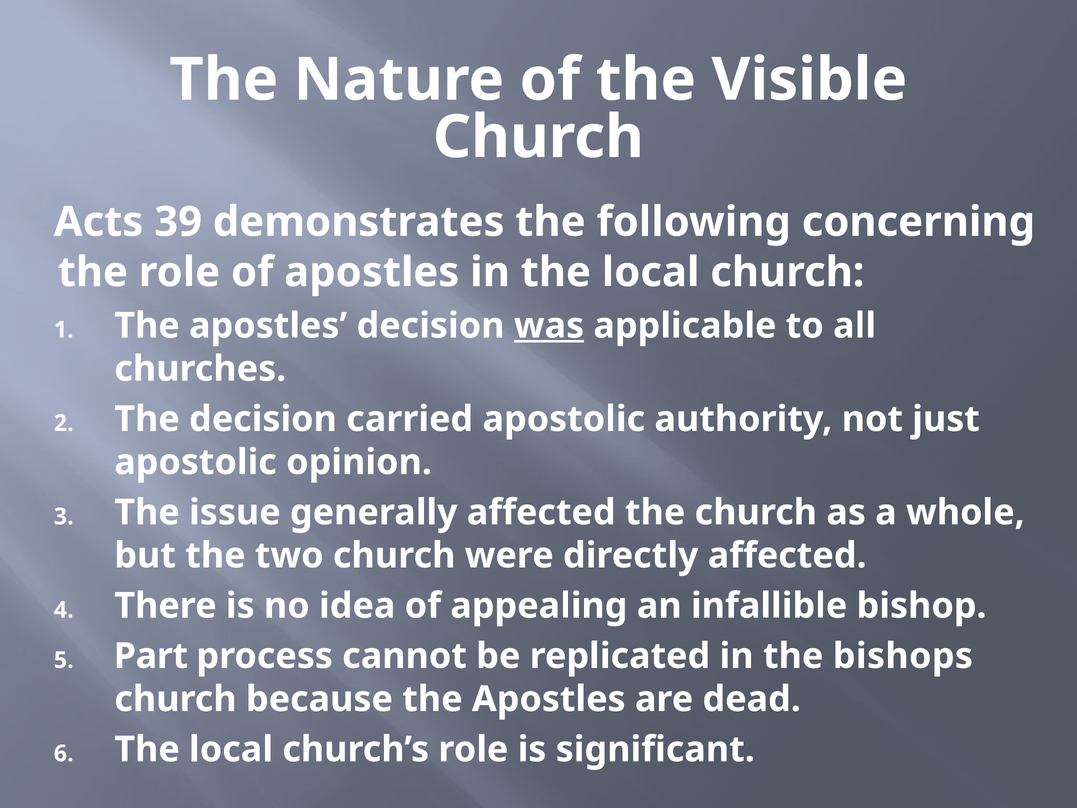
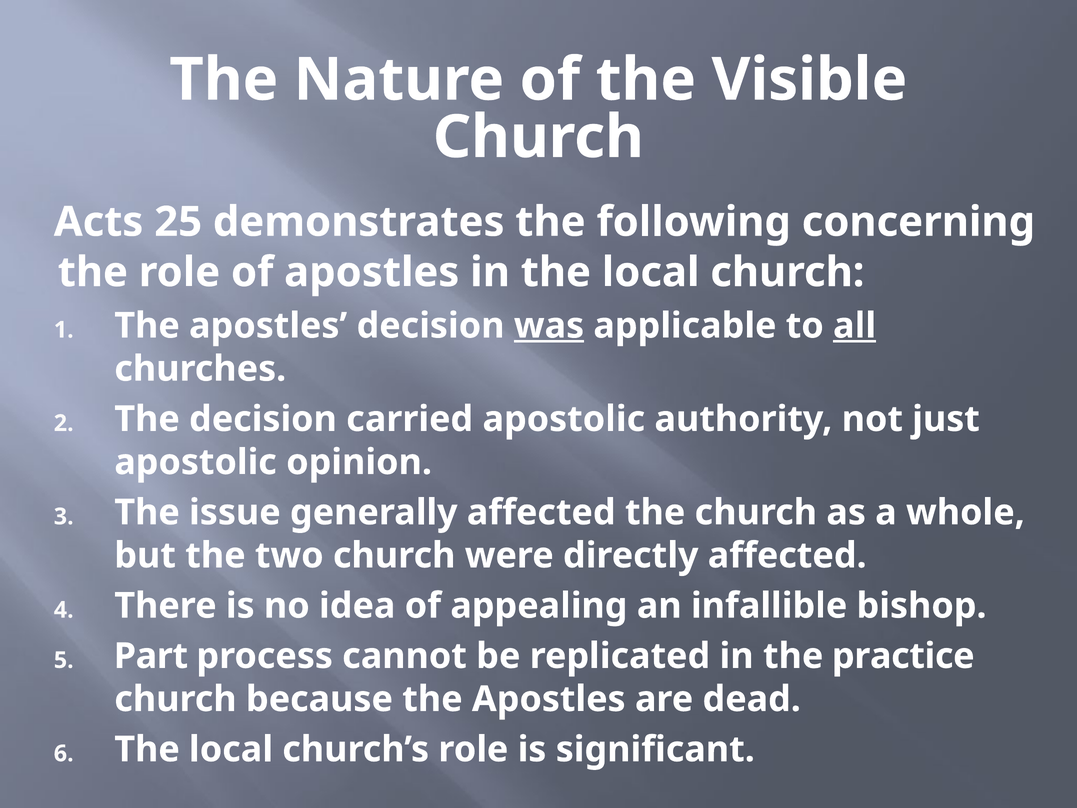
39: 39 -> 25
all underline: none -> present
bishops: bishops -> practice
